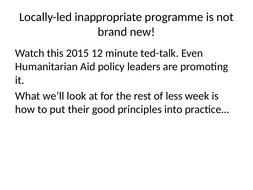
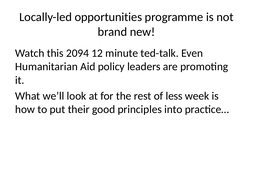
inappropriate: inappropriate -> opportunities
2015: 2015 -> 2094
